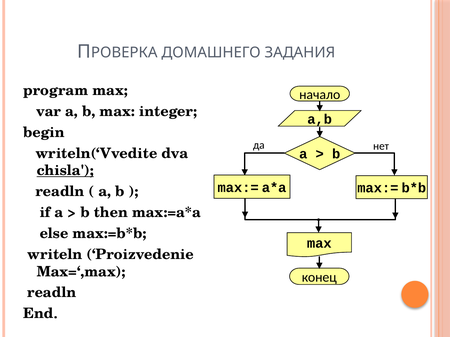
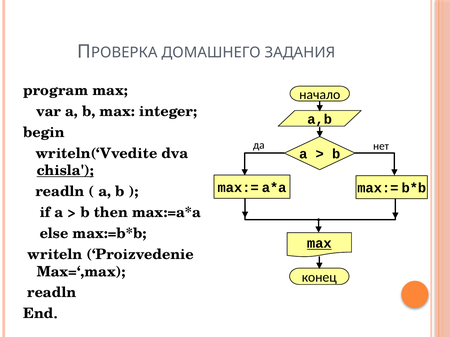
max at (319, 244) underline: none -> present
